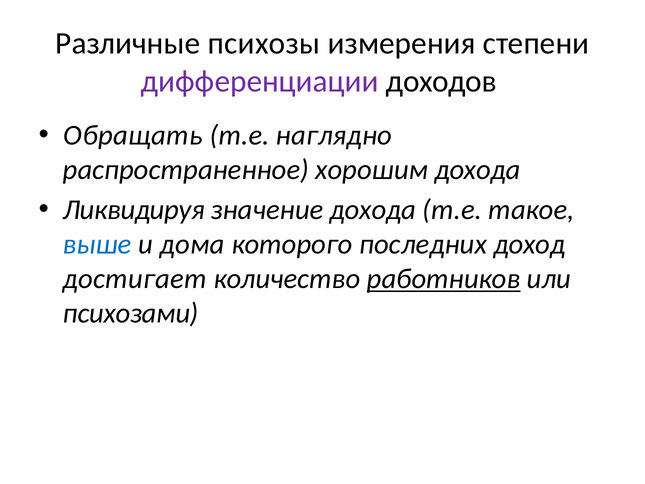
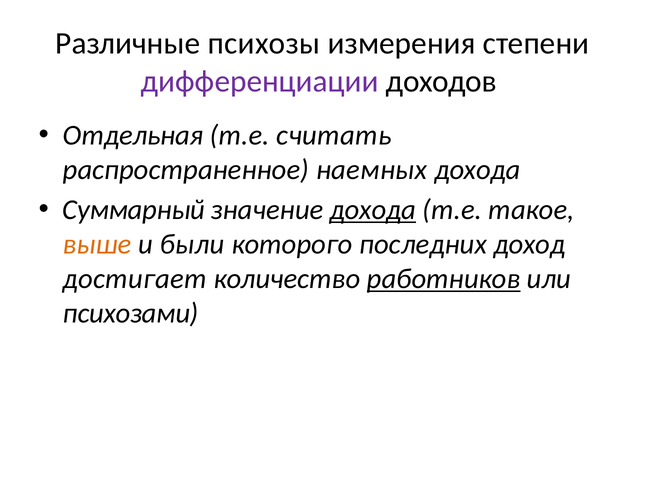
Обращать: Обращать -> Отдельная
наглядно: наглядно -> считать
хорошим: хорошим -> наемных
Ликвидируя: Ликвидируя -> Суммарный
дохода at (373, 210) underline: none -> present
выше colour: blue -> orange
дома: дома -> были
